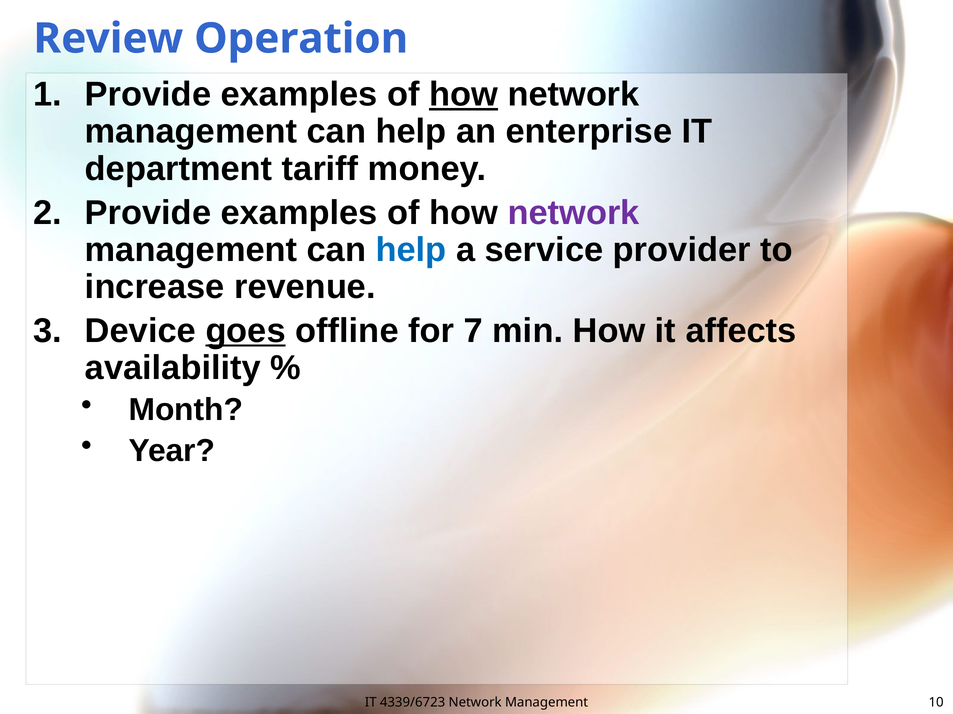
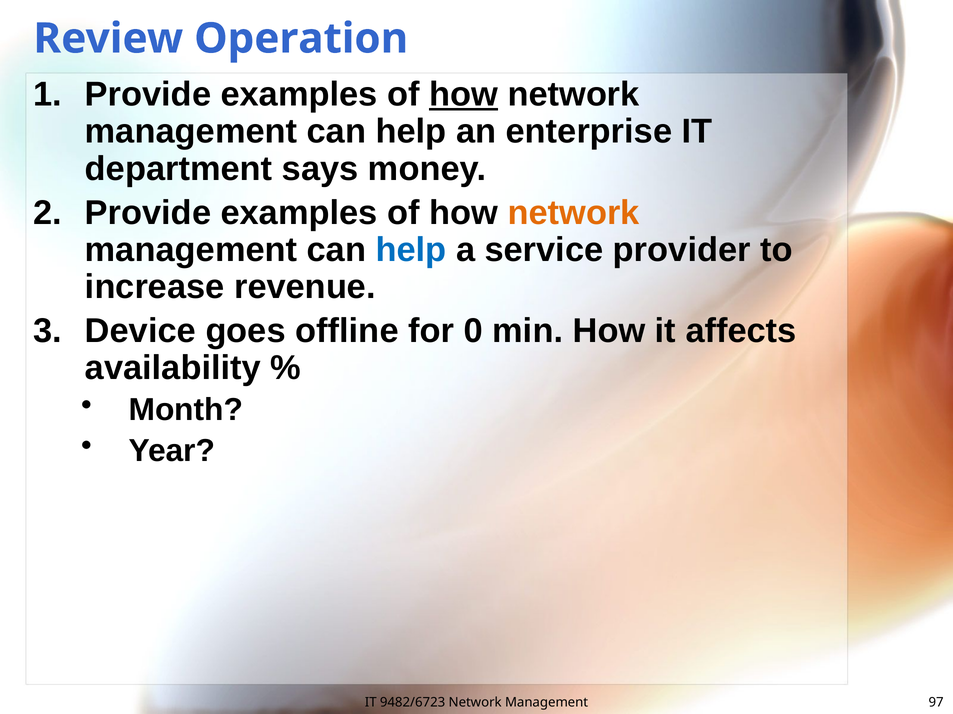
tariff: tariff -> says
network at (574, 213) colour: purple -> orange
goes underline: present -> none
7: 7 -> 0
4339/6723: 4339/6723 -> 9482/6723
10: 10 -> 97
